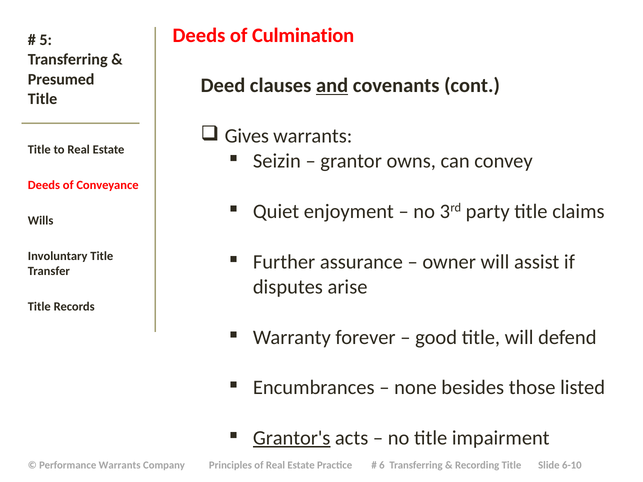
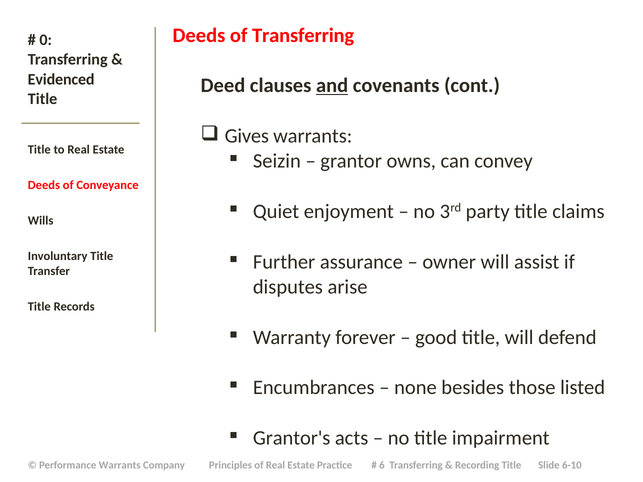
of Culmination: Culmination -> Transferring
5: 5 -> 0
Presumed: Presumed -> Evidenced
Grantor's underline: present -> none
